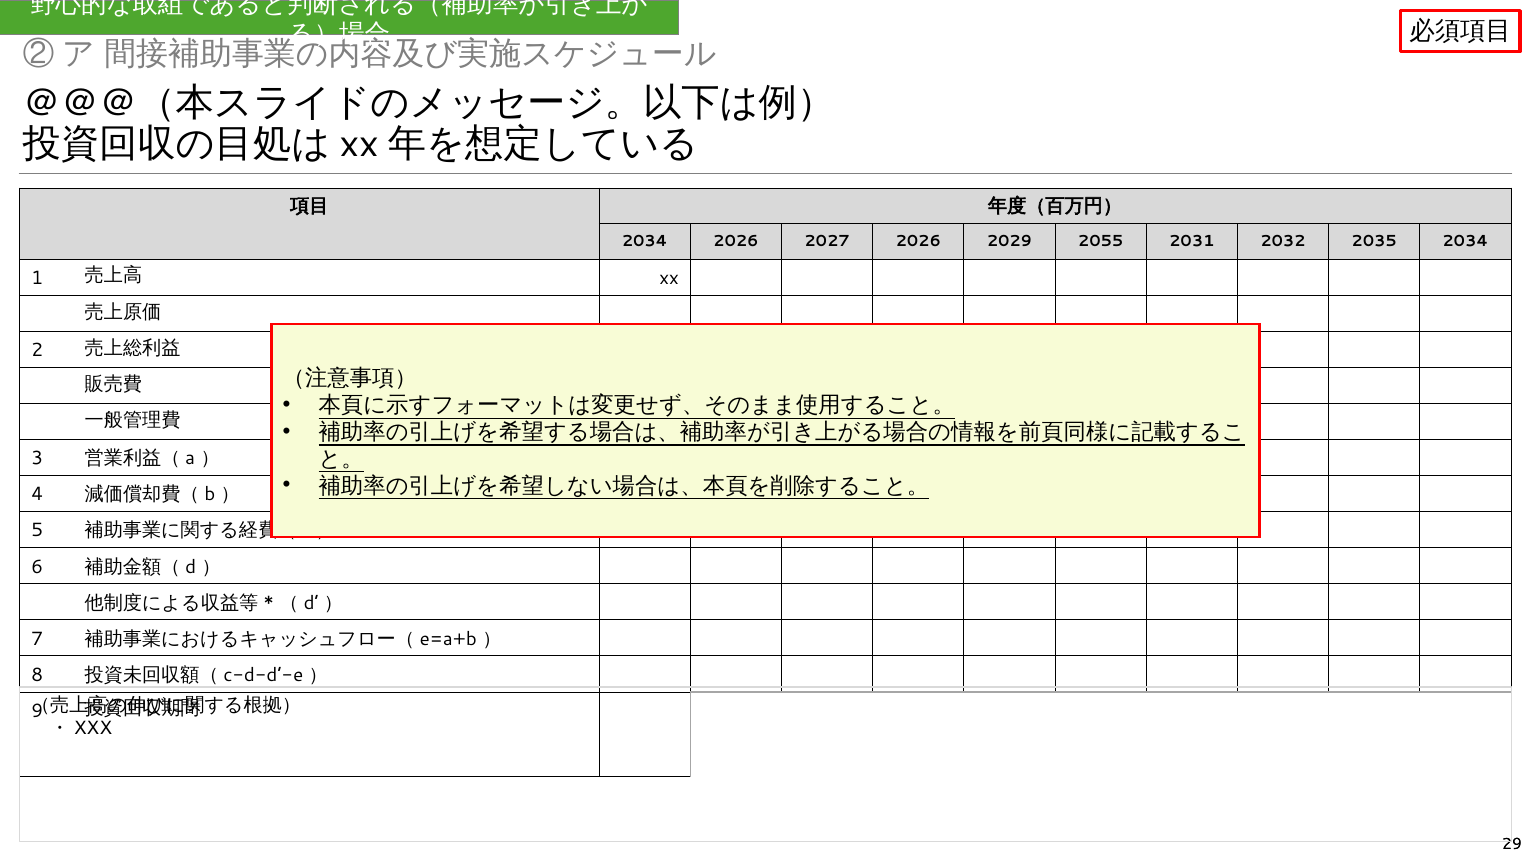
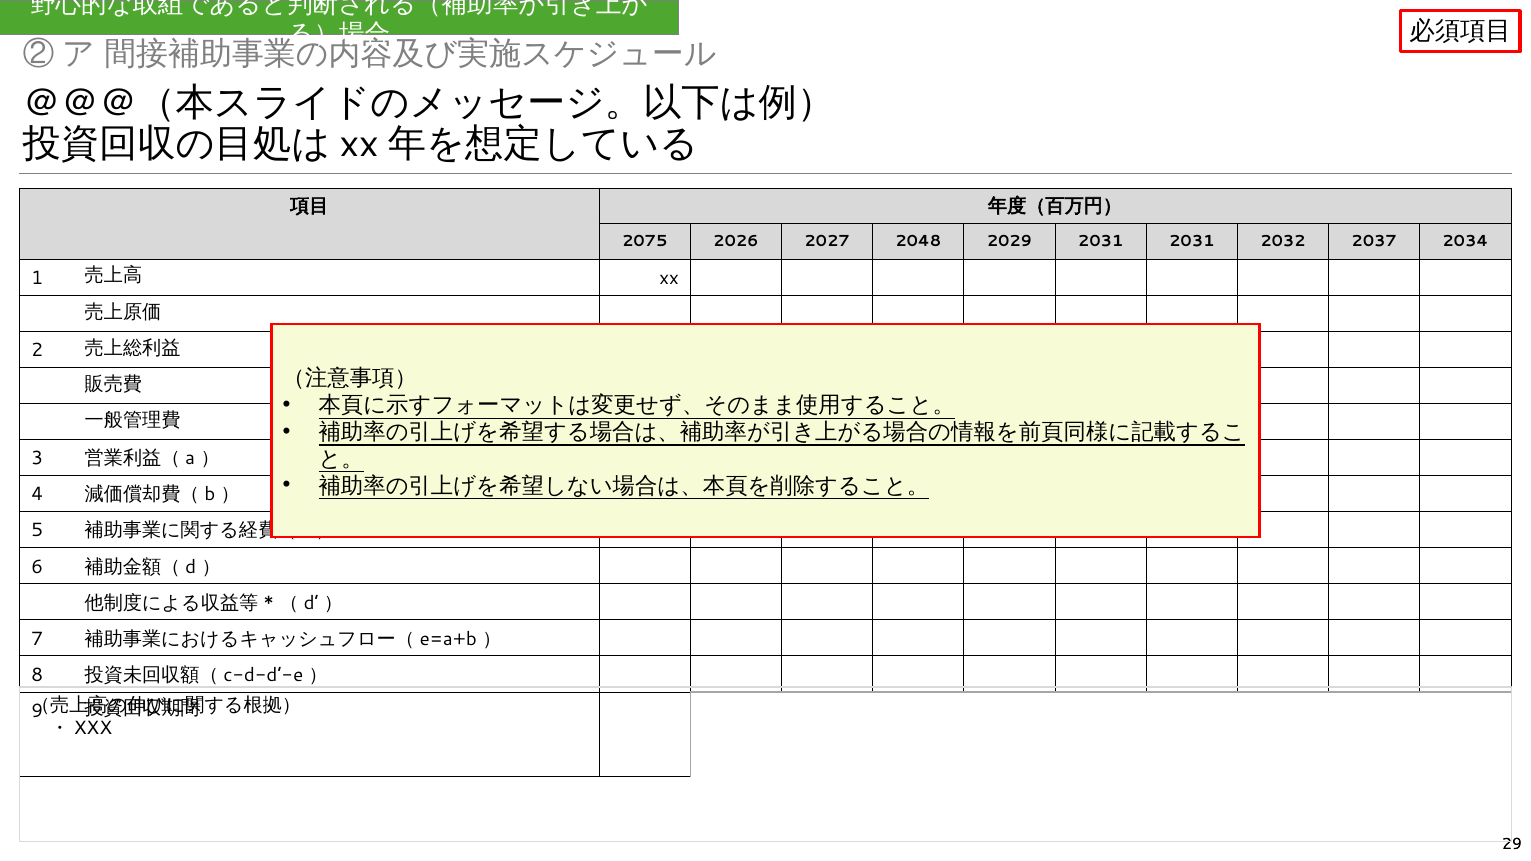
2034 at (645, 241): 2034 -> 2075
2027 2026: 2026 -> 2048
2029 2055: 2055 -> 2031
2035: 2035 -> 2037
